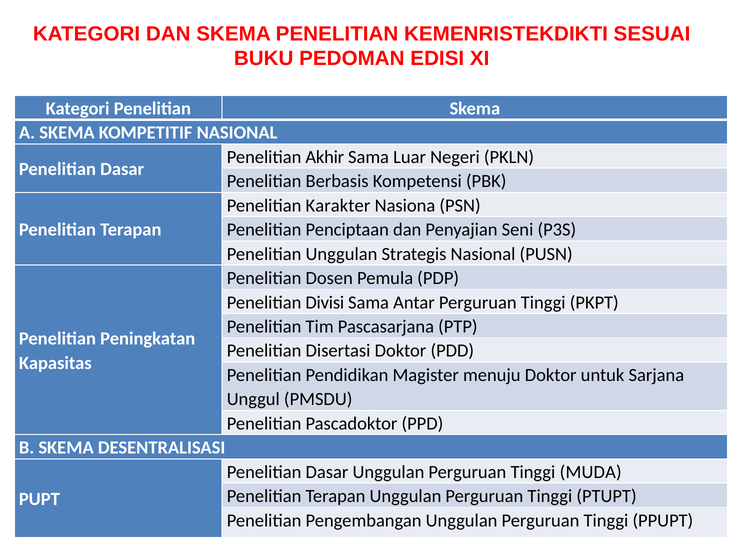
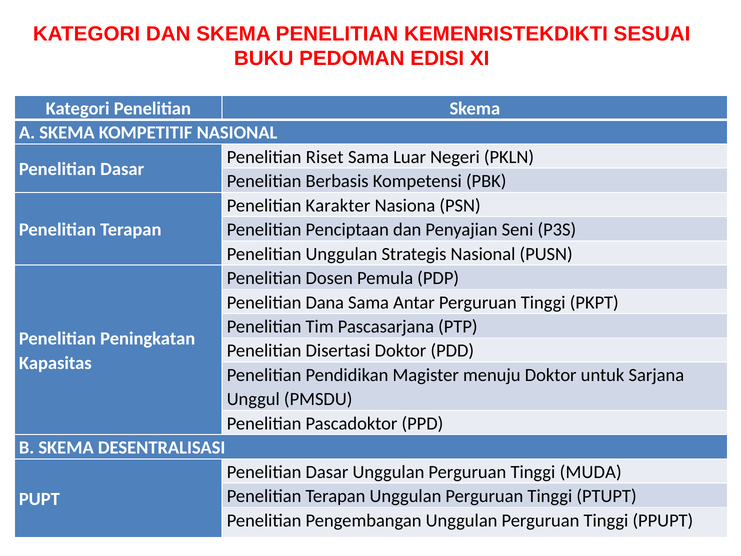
Akhir: Akhir -> Riset
Divisi: Divisi -> Dana
